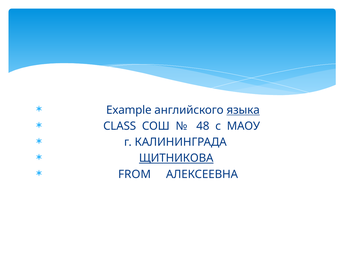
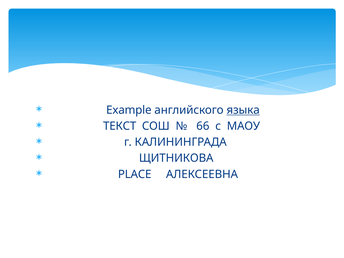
CLASS: CLASS -> ТЕКСТ
48: 48 -> 66
ЩИТНИКОВА underline: present -> none
FROM: FROM -> PLACE
